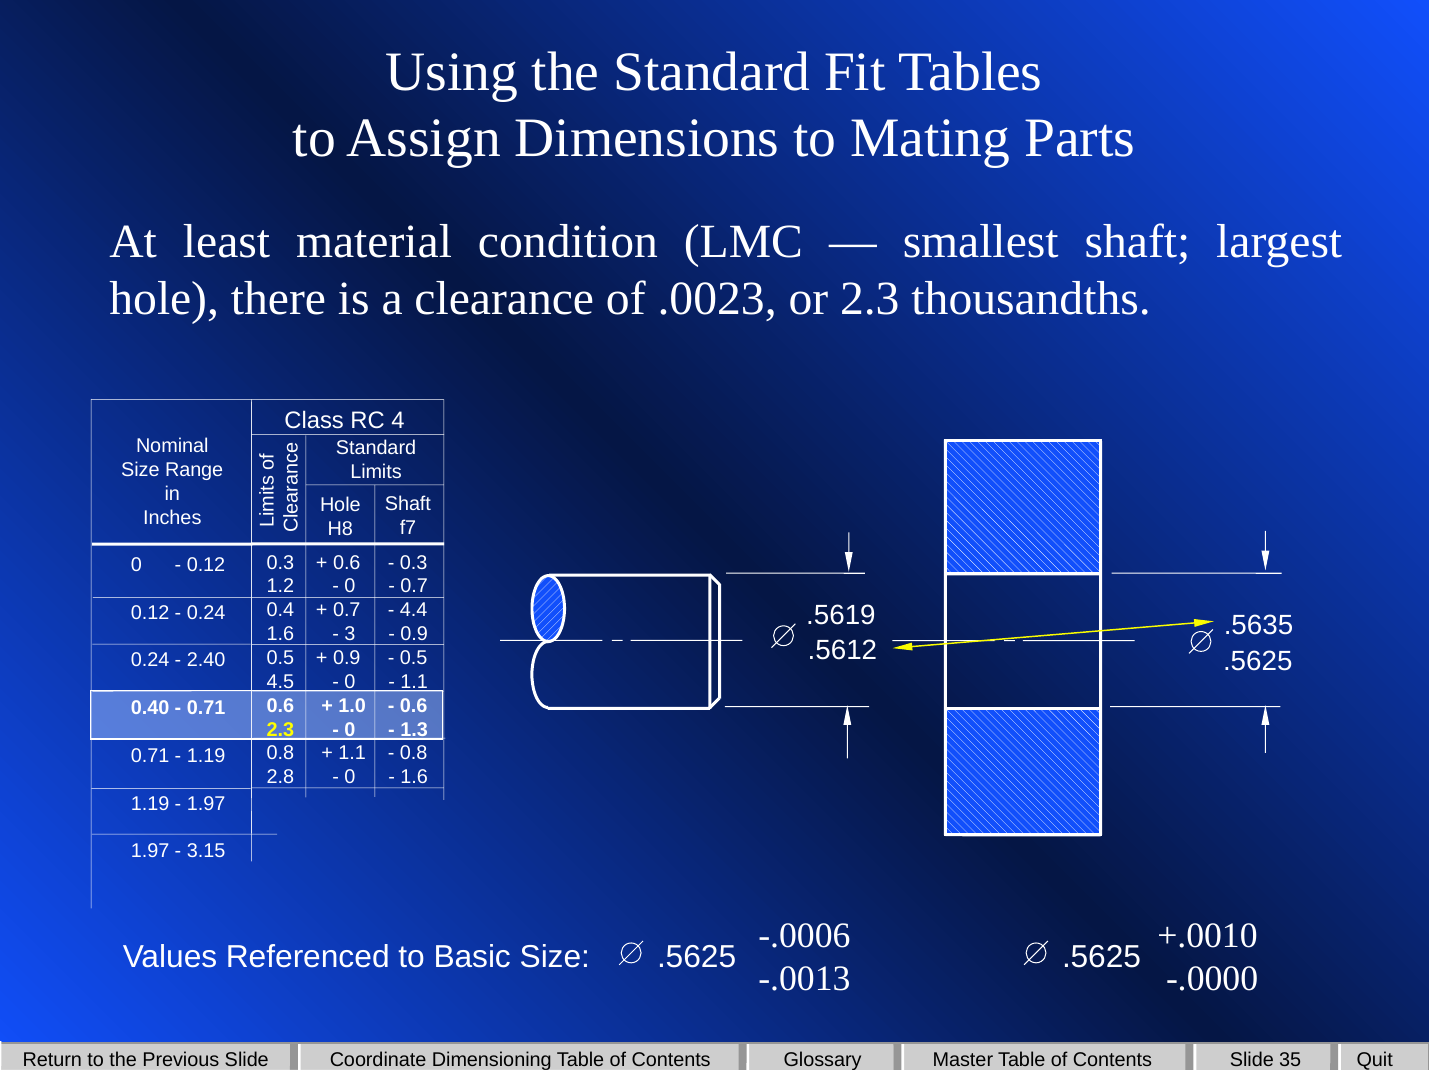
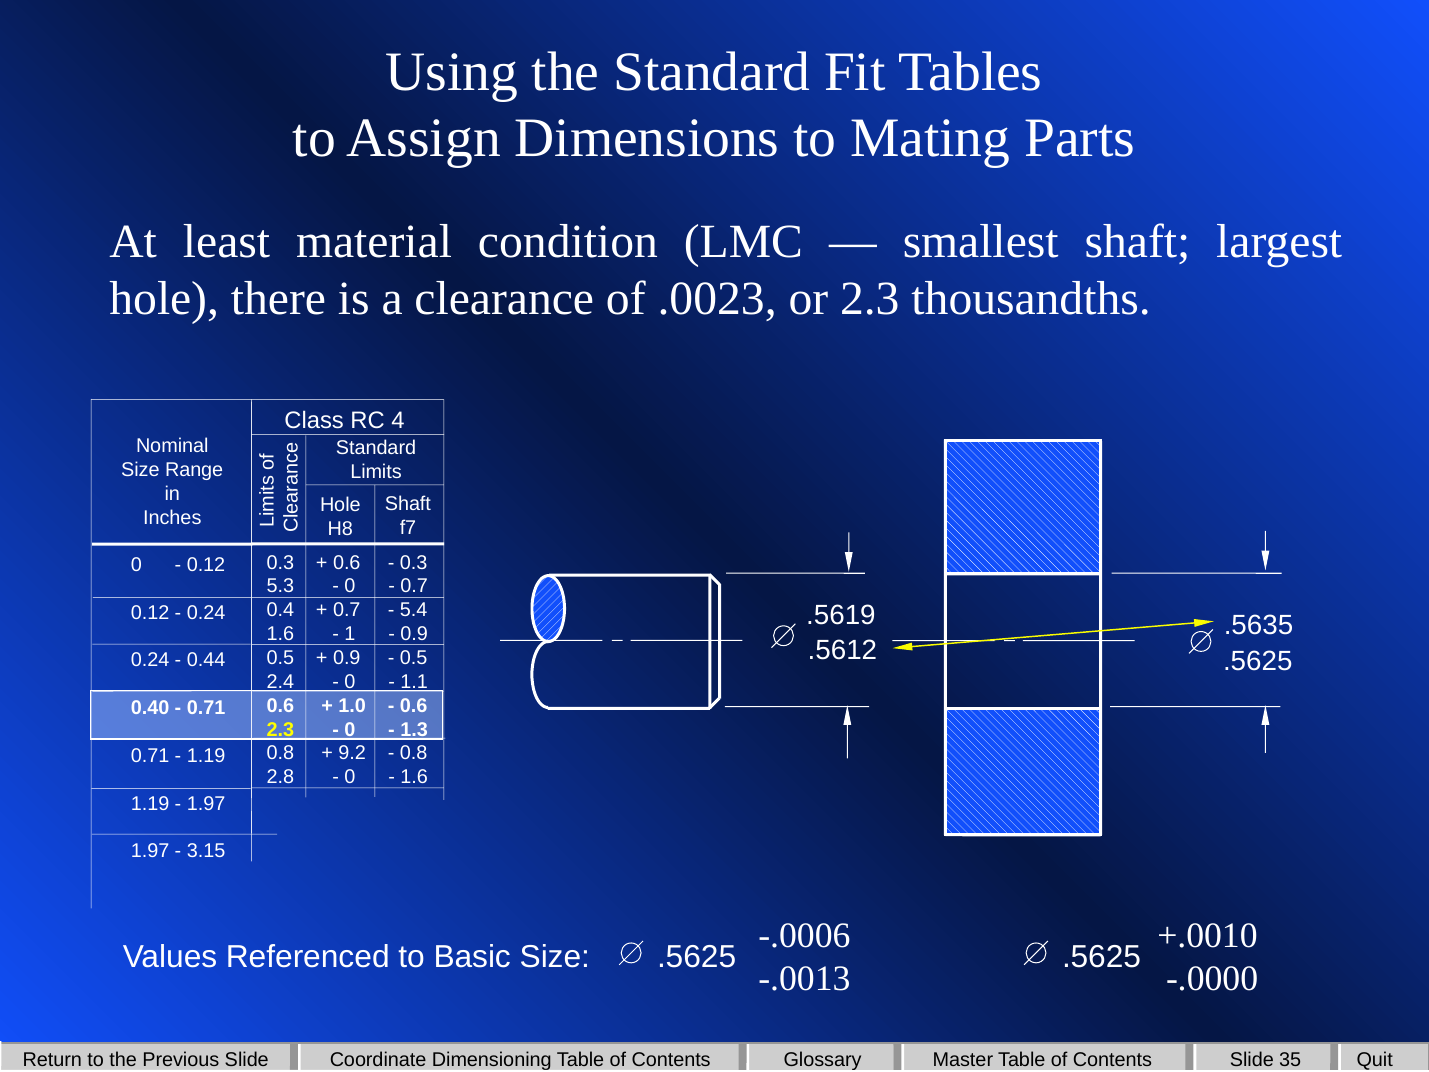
1.2: 1.2 -> 5.3
4.4: 4.4 -> 5.4
3: 3 -> 1
2.40: 2.40 -> 0.44
4.5: 4.5 -> 2.4
1.1 at (352, 753): 1.1 -> 9.2
